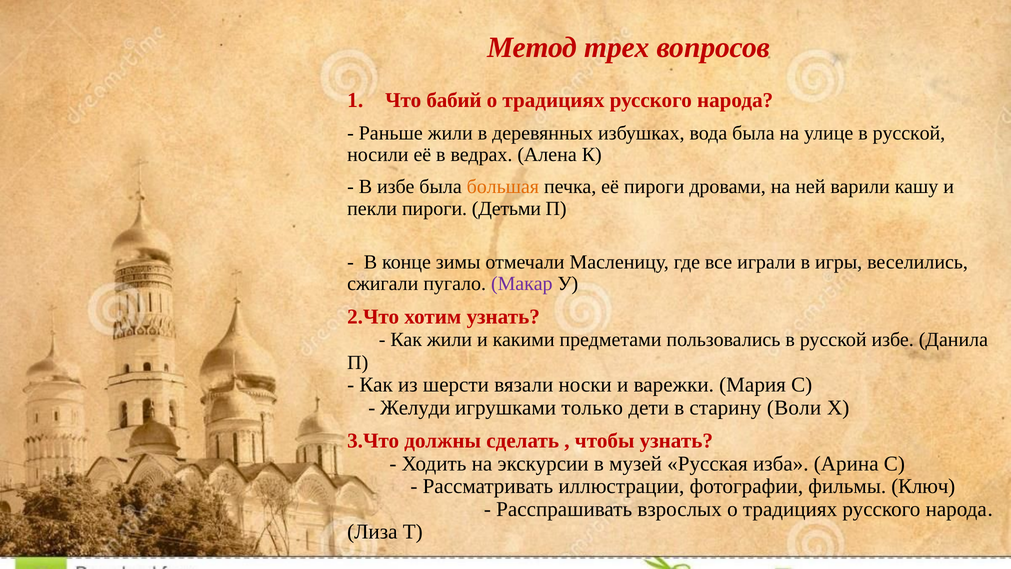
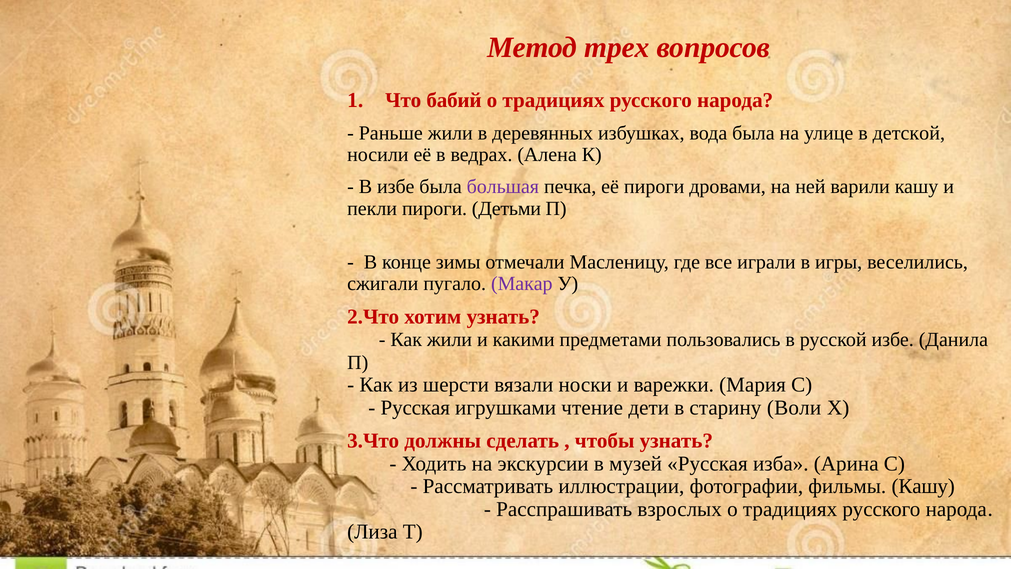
улице в русской: русской -> детской
большая colour: orange -> purple
Желуди at (415, 407): Желуди -> Русская
только: только -> чтение
фильмы Ключ: Ключ -> Кашу
